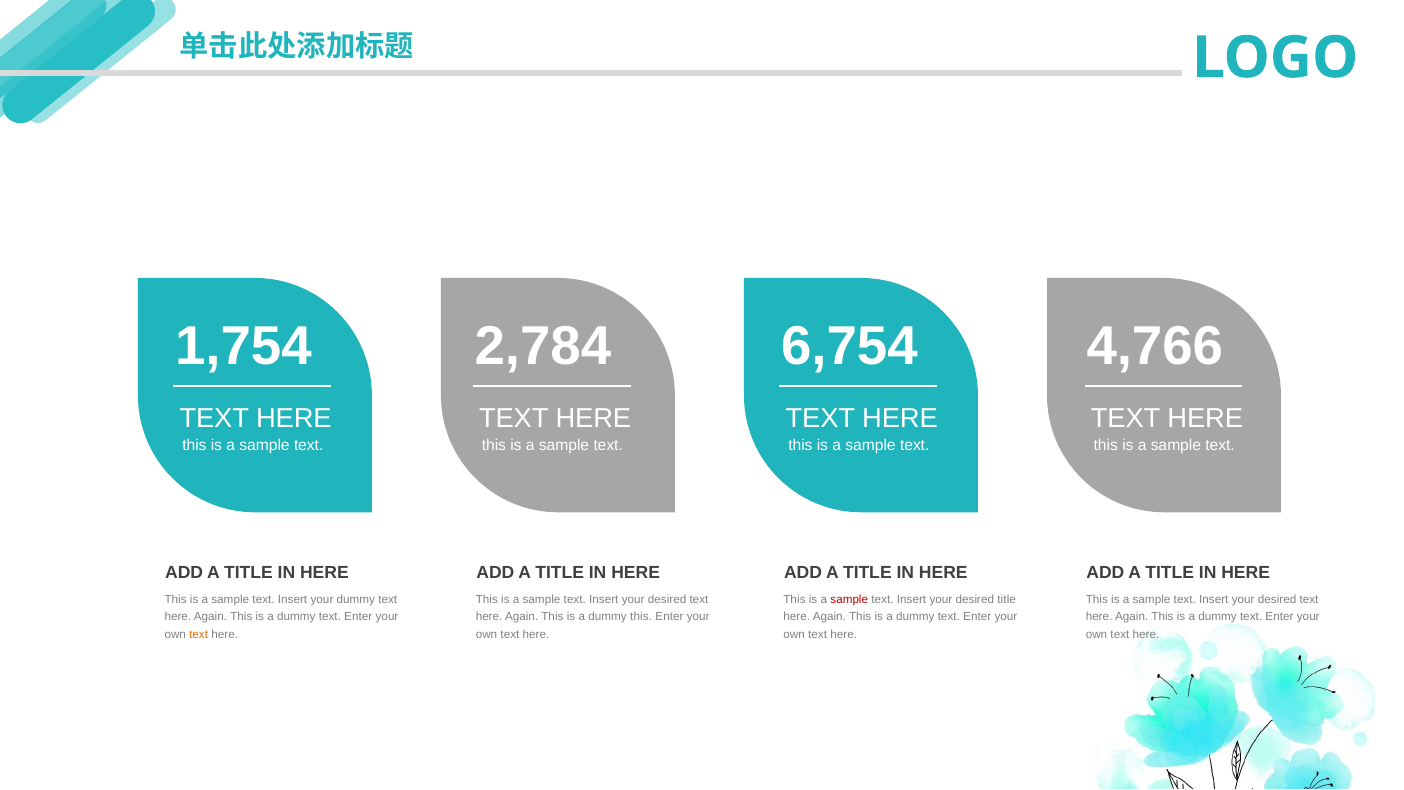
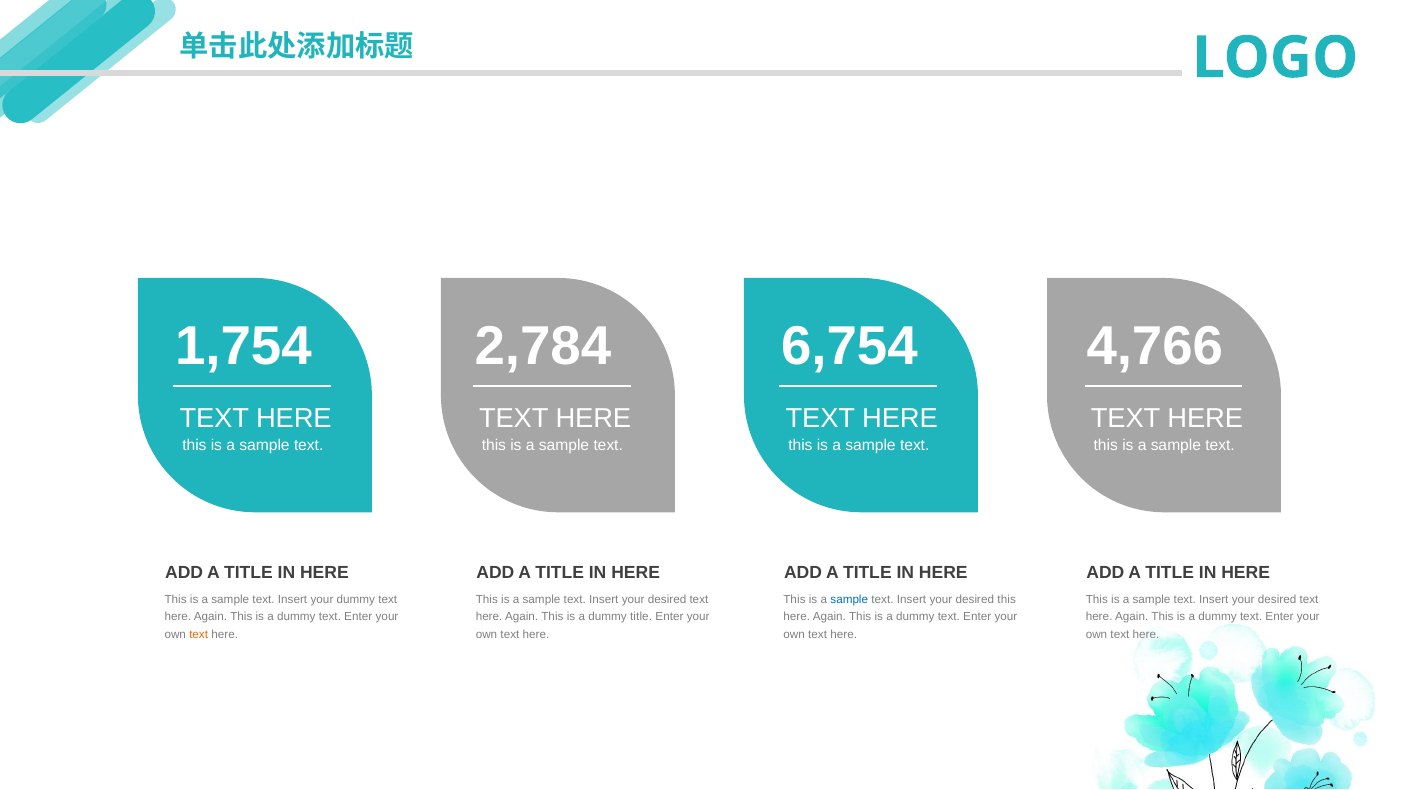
sample at (849, 599) colour: red -> blue
desired title: title -> this
dummy this: this -> title
